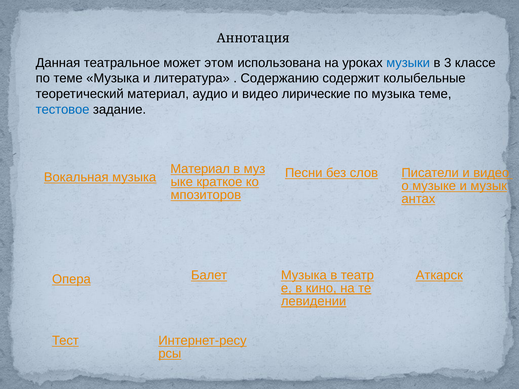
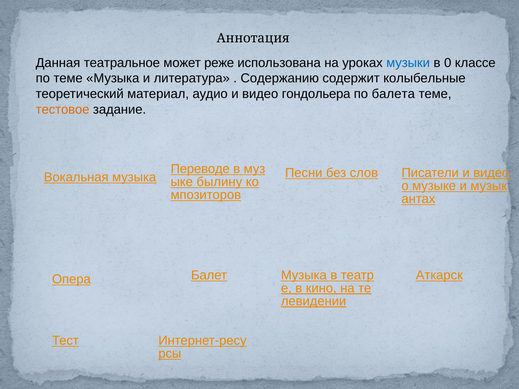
этом: этом -> реже
3: 3 -> 0
лирические: лирические -> гондольера
по музыка: музыка -> балета
тестовое colour: blue -> orange
Материал at (200, 169): Материал -> Переводе
краткое: краткое -> былину
